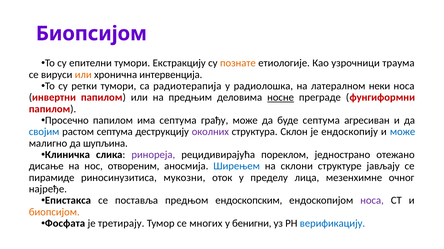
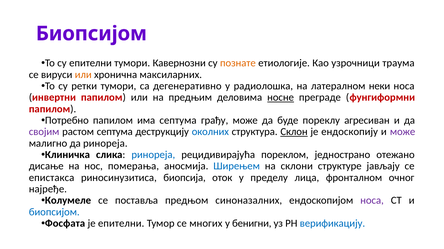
Екстракцију: Екстракцију -> Кавернозни
интервенција: интервенција -> максиларних
радиотерапија: радиотерапија -> дегенеративно
Просечно: Просечно -> Потребно
буде септума: септума -> пореклу
својим colour: blue -> purple
околних colour: purple -> blue
Склон underline: none -> present
може at (403, 132) colour: blue -> purple
да шупљина: шупљина -> ринореја
ринореја at (153, 155) colour: purple -> blue
отвореним: отвореним -> померања
пирамиде: пирамиде -> епистакса
мукозни: мукозни -> биопсија
мезенхимне: мезенхимне -> фронталном
Епистакса: Епистакса -> Колумеле
ендоскопским: ендоскопским -> синоназалних
биопсијом at (54, 213) colour: orange -> blue
је третирају: третирају -> епителни
